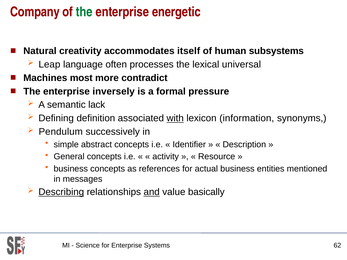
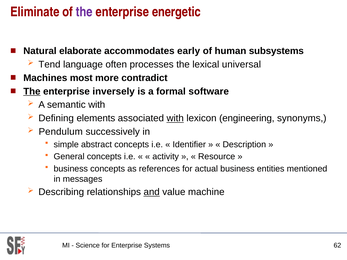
Company: Company -> Eliminate
the at (84, 12) colour: green -> purple
creativity: creativity -> elaborate
itself: itself -> early
Leap: Leap -> Tend
The at (32, 91) underline: none -> present
pressure: pressure -> software
semantic lack: lack -> with
definition: definition -> elements
information: information -> engineering
Describing underline: present -> none
basically: basically -> machine
